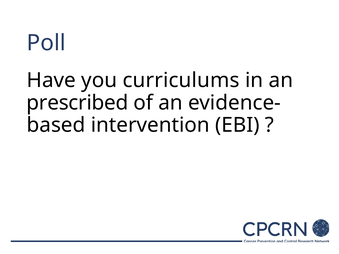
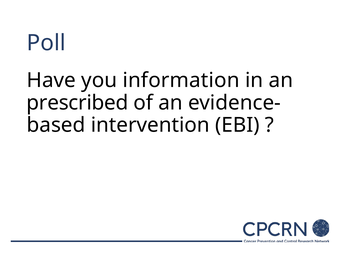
curriculums: curriculums -> information
